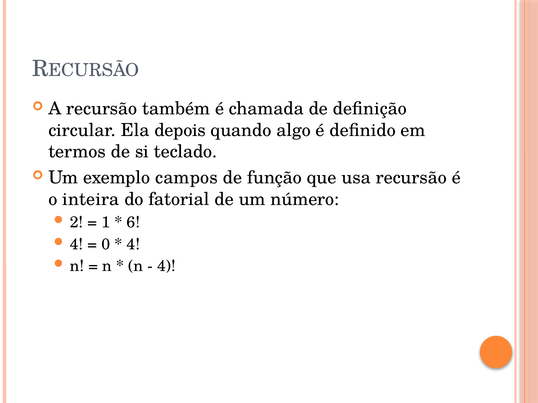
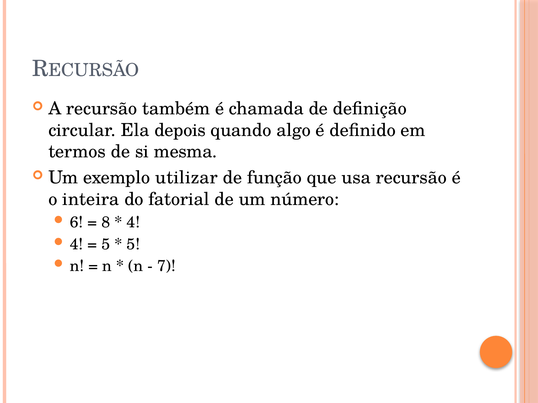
teclado: teclado -> mesma
campos: campos -> utilizar
2: 2 -> 6
1: 1 -> 8
6 at (133, 223): 6 -> 4
0 at (106, 245): 0 -> 5
4 at (133, 245): 4 -> 5
4 at (166, 266): 4 -> 7
